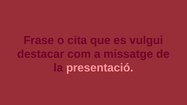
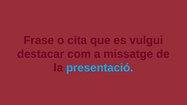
presentació colour: pink -> light blue
